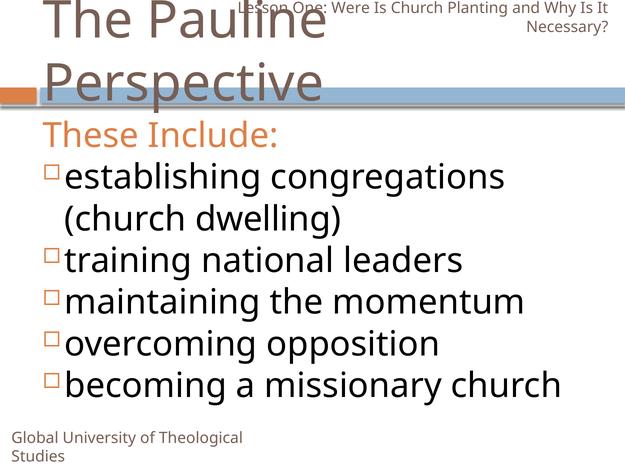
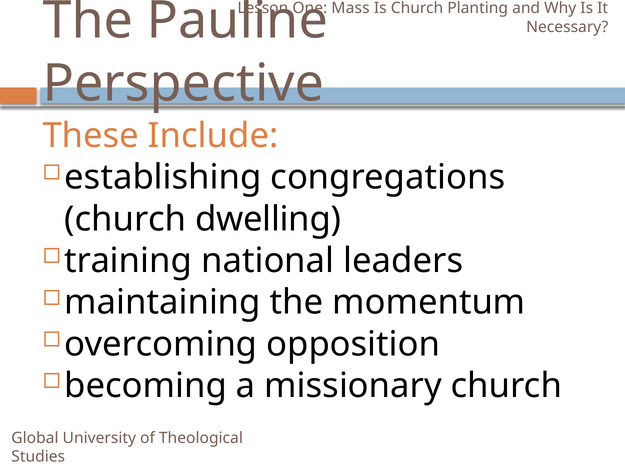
Were: Were -> Mass
